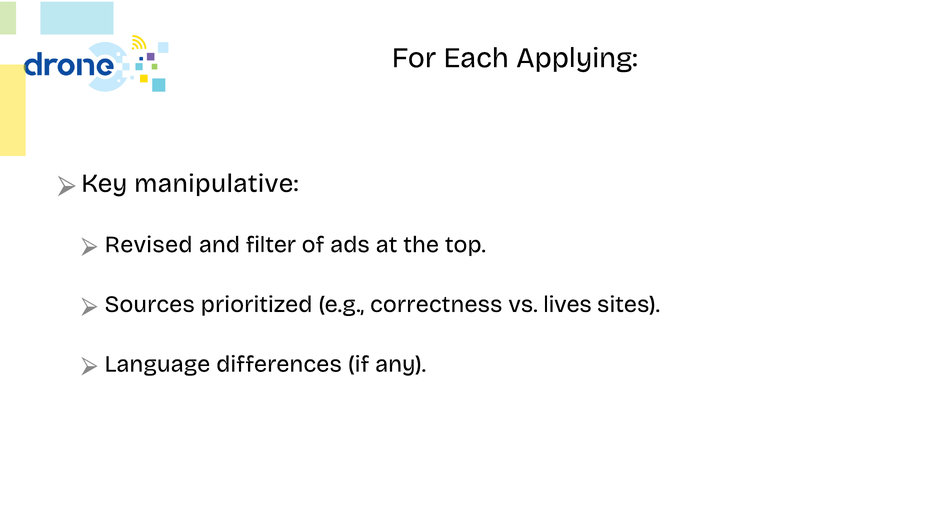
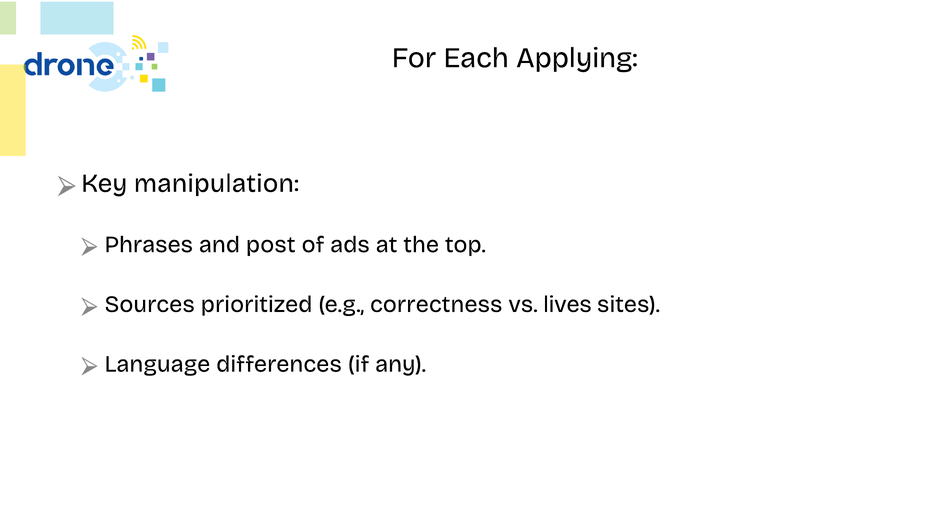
manipulative: manipulative -> manipulation
Revised: Revised -> Phrases
filter: filter -> post
